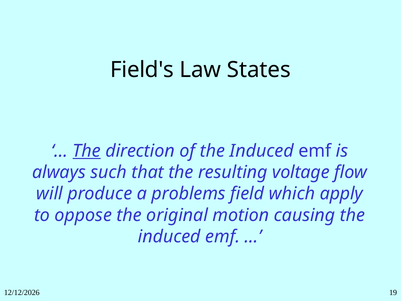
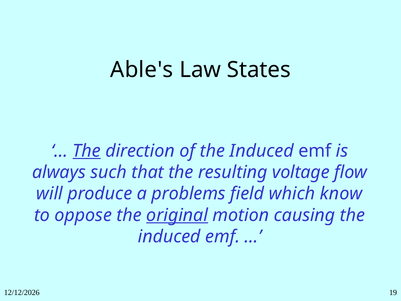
Field's: Field's -> Able's
apply: apply -> know
original underline: none -> present
